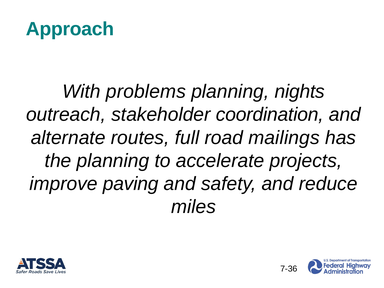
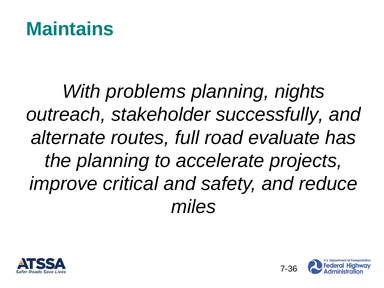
Approach: Approach -> Maintains
coordination: coordination -> successfully
mailings: mailings -> evaluate
paving: paving -> critical
